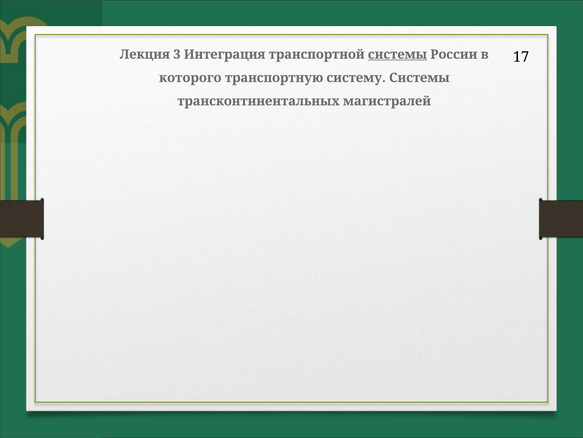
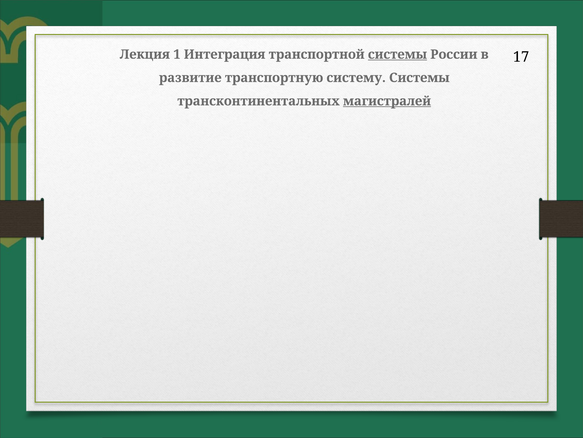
3: 3 -> 1
которого: которого -> развитие
магистралей underline: none -> present
